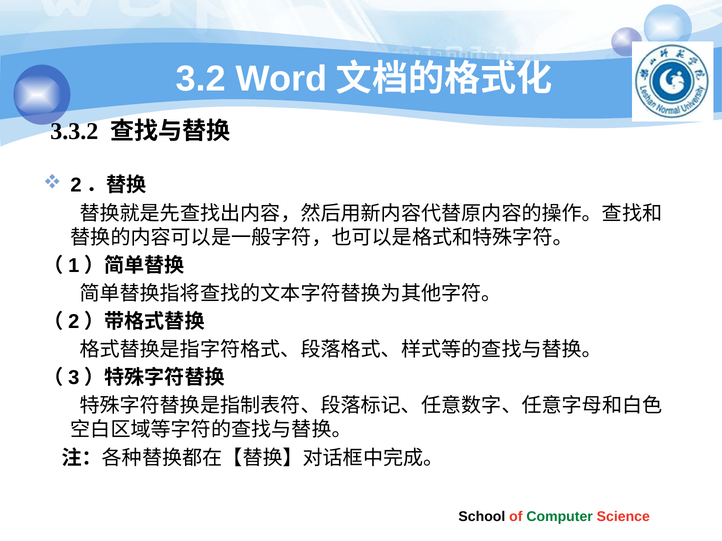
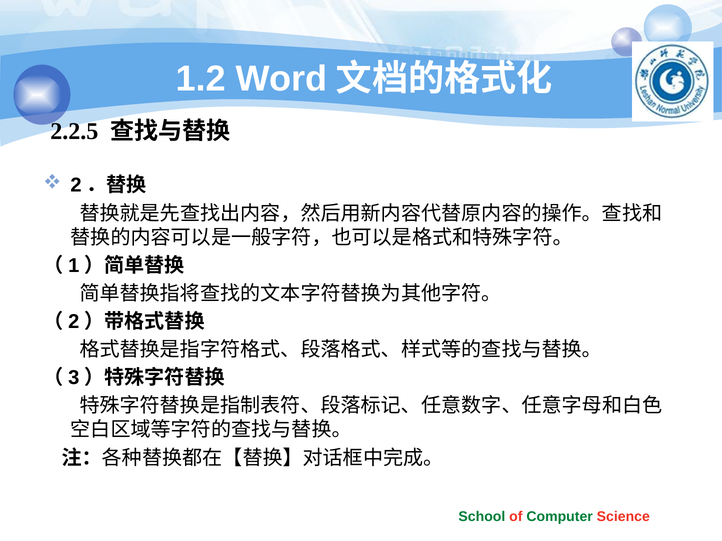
3.2: 3.2 -> 1.2
3.3.2: 3.3.2 -> 2.2.5
School colour: black -> green
